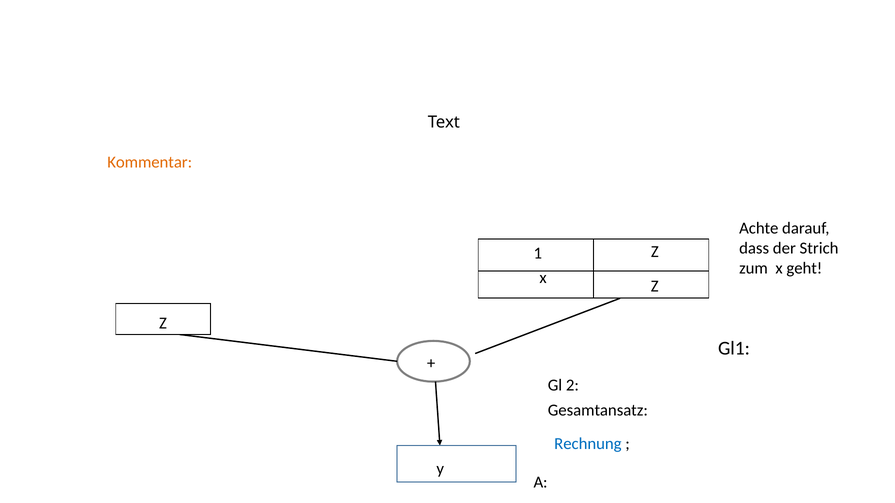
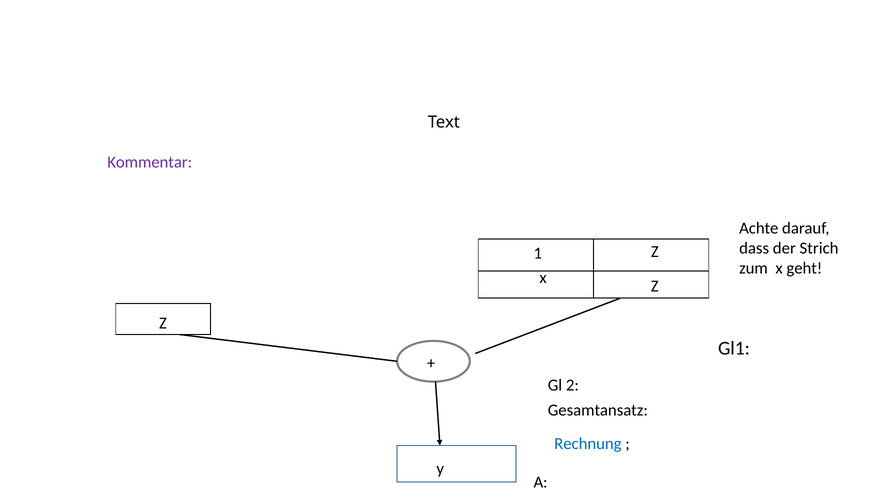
Kommentar colour: orange -> purple
